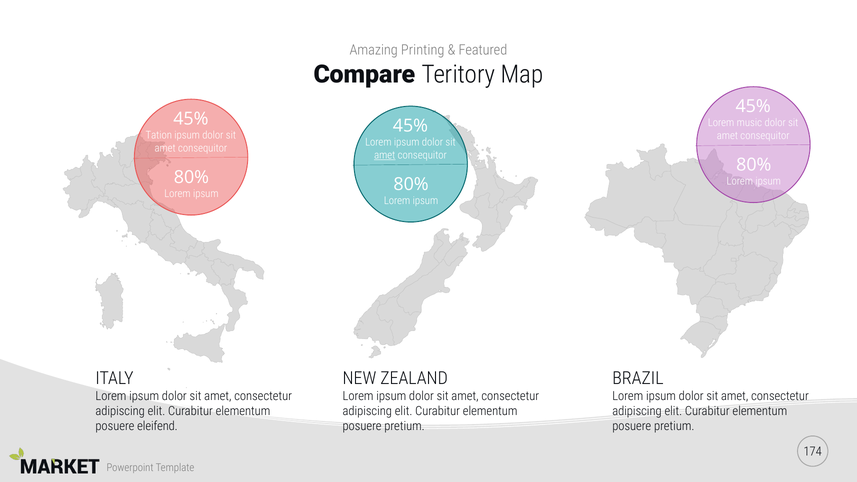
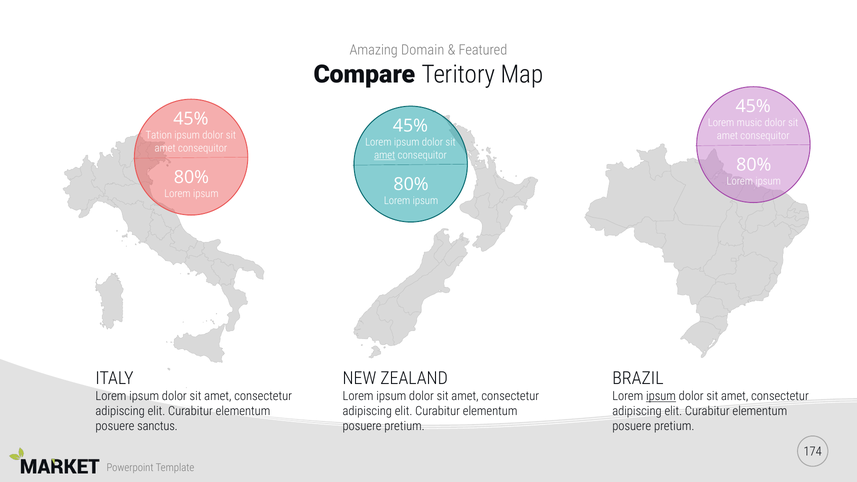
Printing: Printing -> Domain
ipsum at (661, 396) underline: none -> present
eleifend: eleifend -> sanctus
